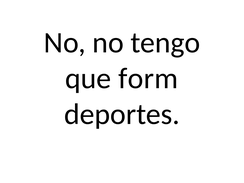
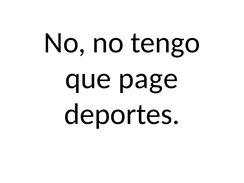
form: form -> page
